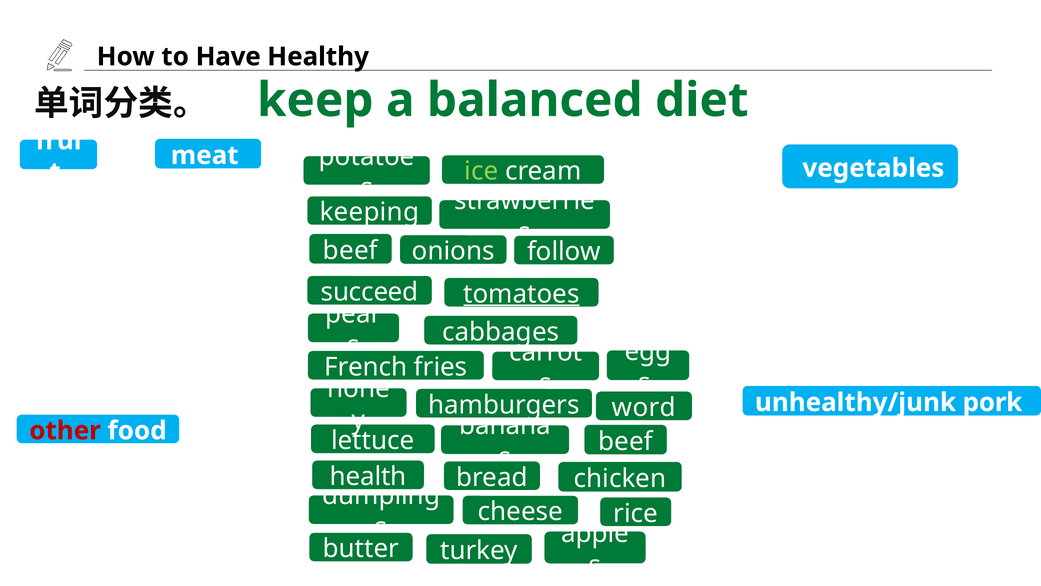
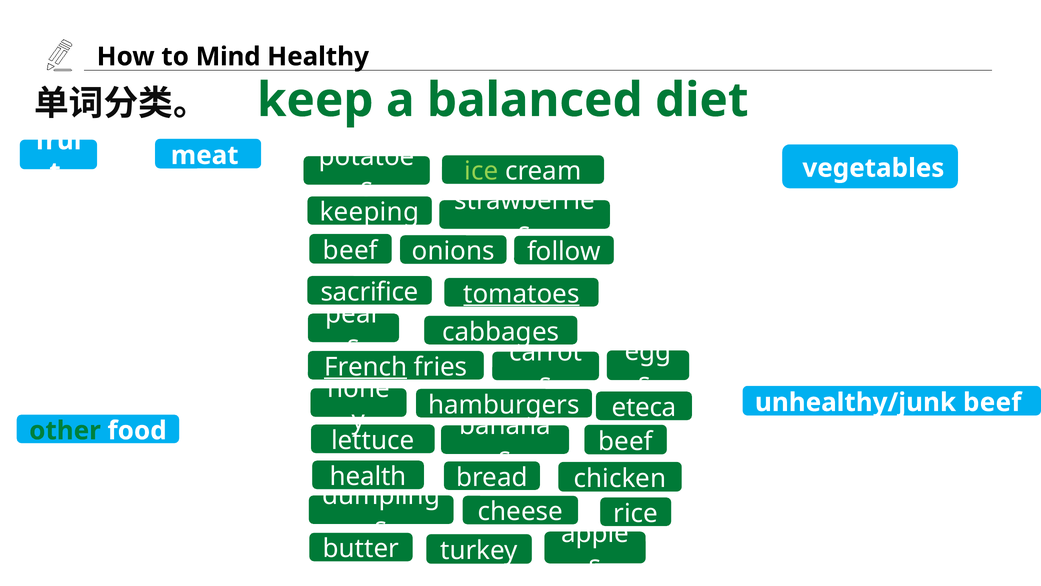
Have: Have -> Mind
succeed: succeed -> sacrifice
French underline: none -> present
unhealthy/junk pork: pork -> beef
word: word -> eteca
other colour: red -> green
